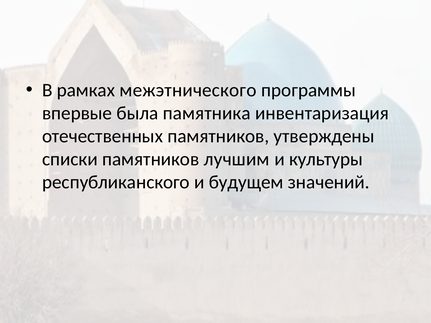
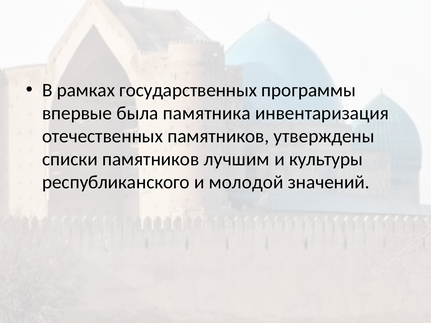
межэтнического: межэтнического -> государственных
будущем: будущем -> молодой
